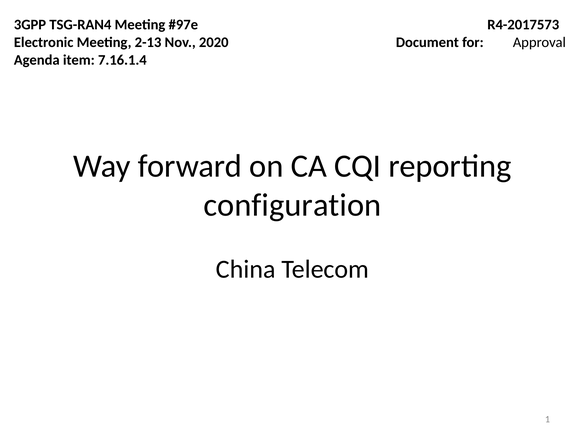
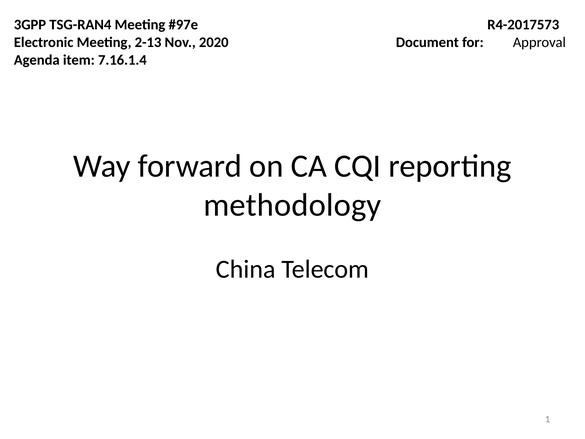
configuration: configuration -> methodology
